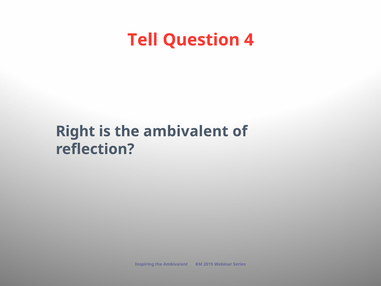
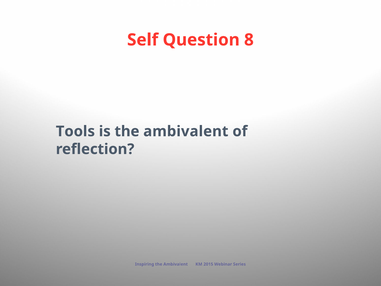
Tell: Tell -> Self
4: 4 -> 8
Right: Right -> Tools
